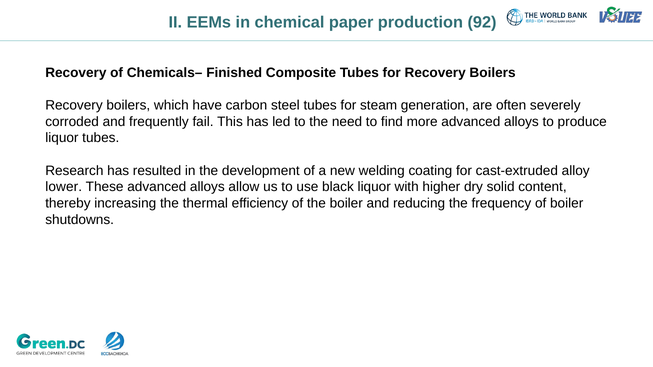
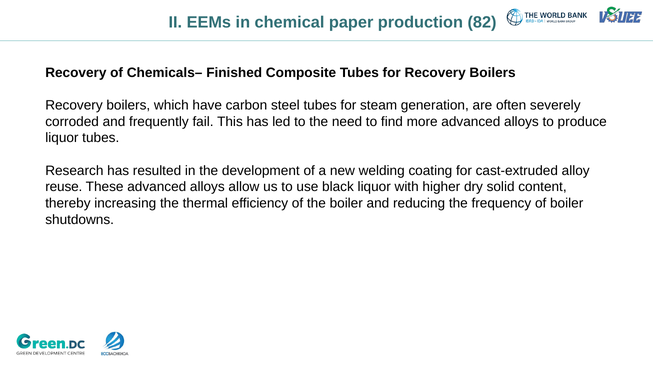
92: 92 -> 82
lower: lower -> reuse
